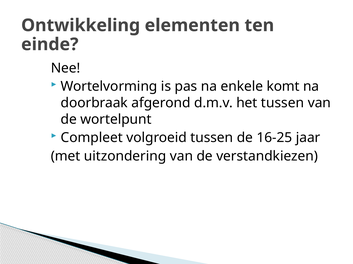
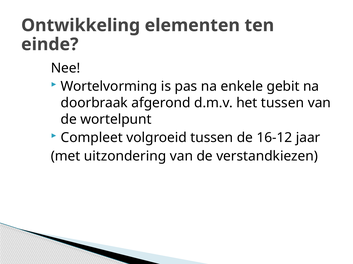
komt: komt -> gebit
16-25: 16-25 -> 16-12
